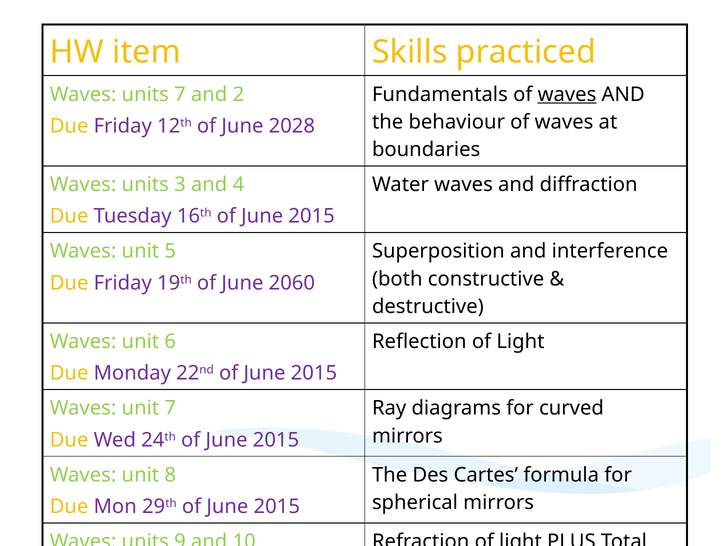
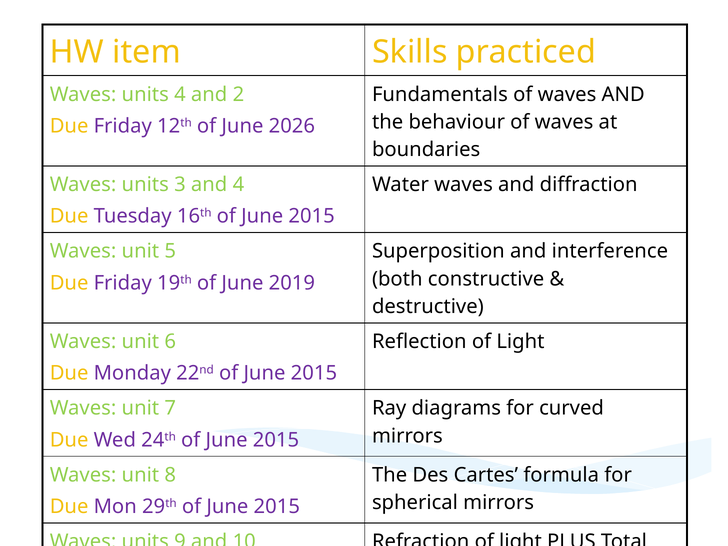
units 7: 7 -> 4
waves at (567, 94) underline: present -> none
2028: 2028 -> 2026
2060: 2060 -> 2019
